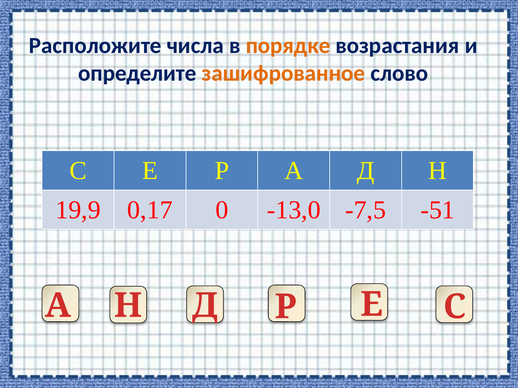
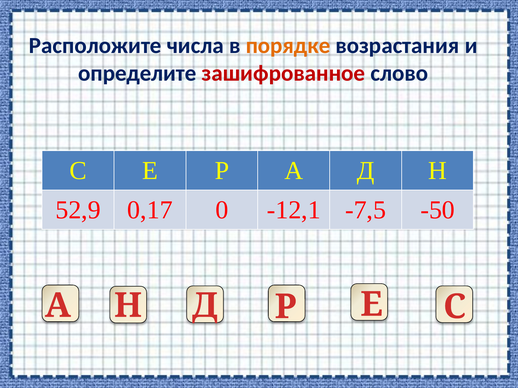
зашифрованное colour: orange -> red
19,9: 19,9 -> 52,9
-13,0: -13,0 -> -12,1
-51: -51 -> -50
